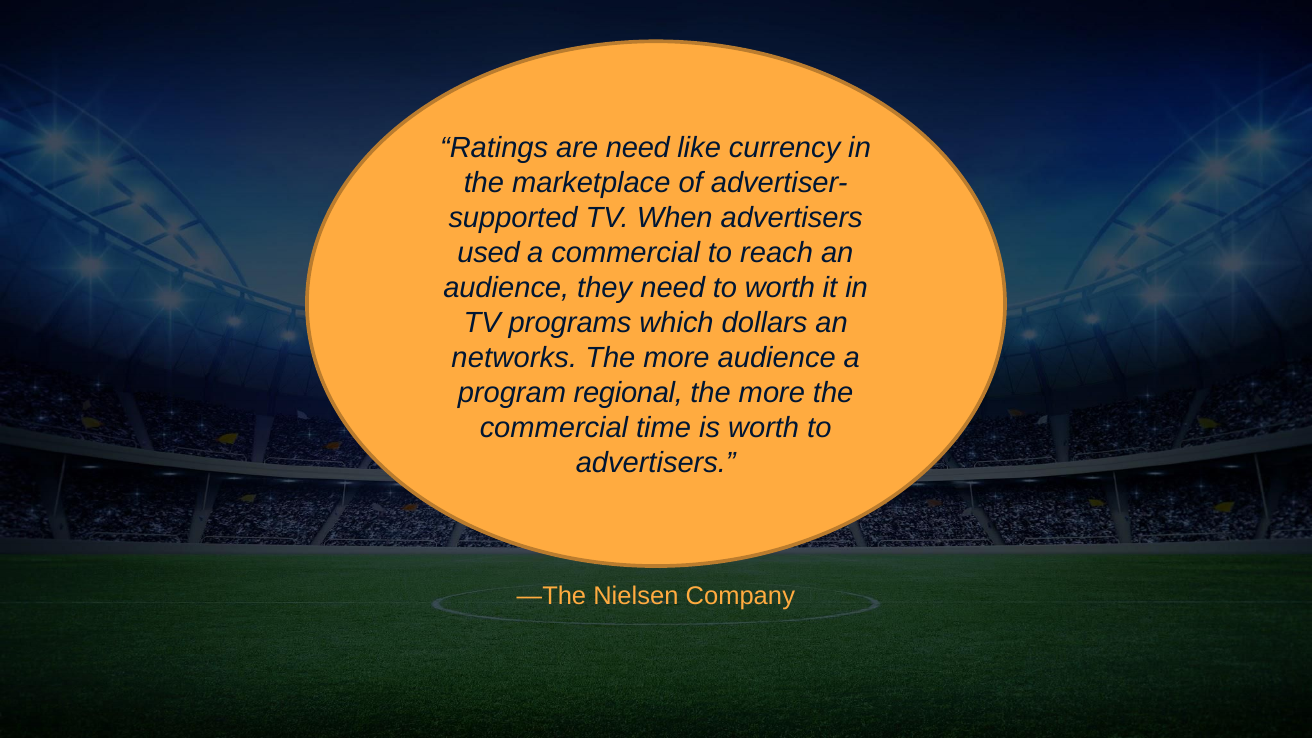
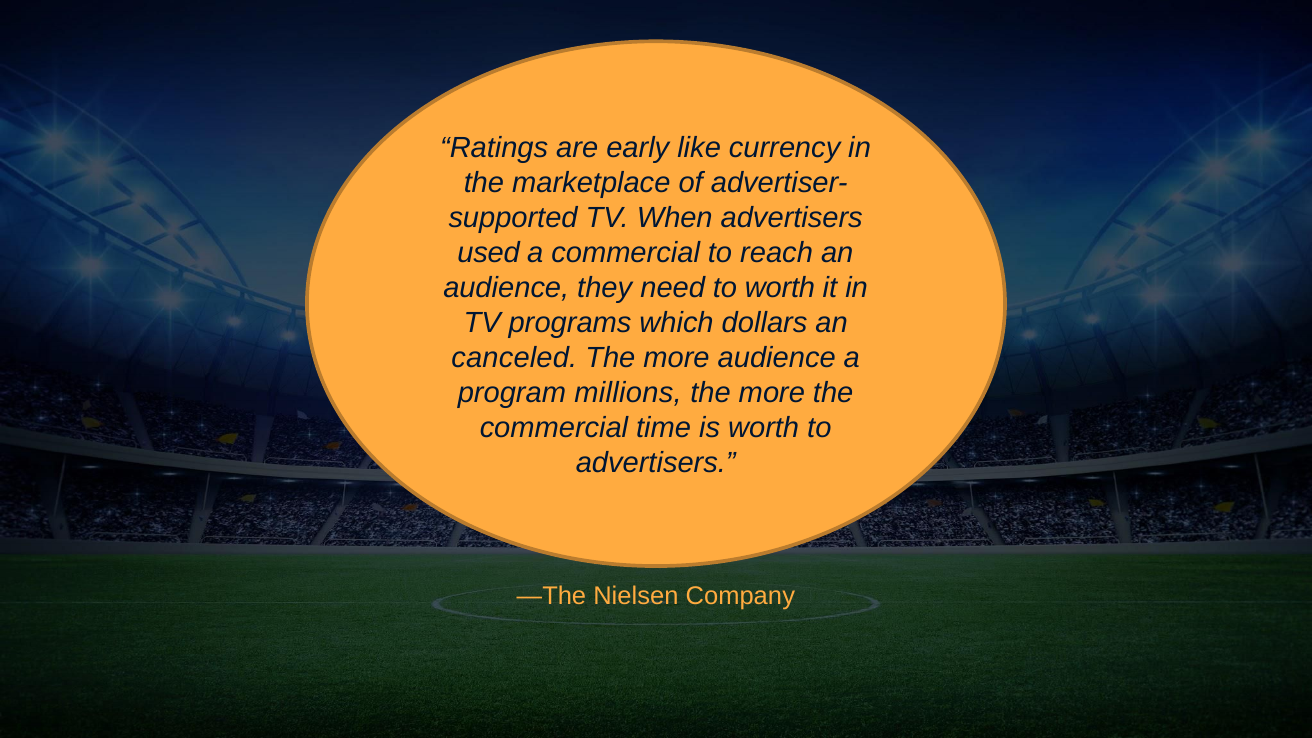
are need: need -> early
networks: networks -> canceled
regional: regional -> millions
